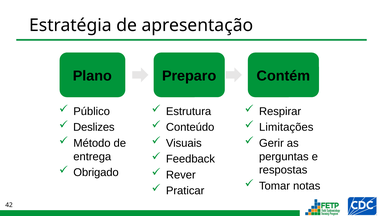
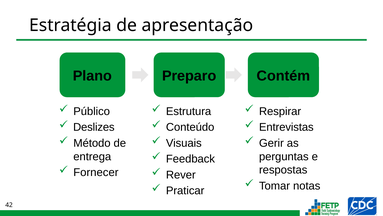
Limitações: Limitações -> Entrevistas
Obrigado: Obrigado -> Fornecer
